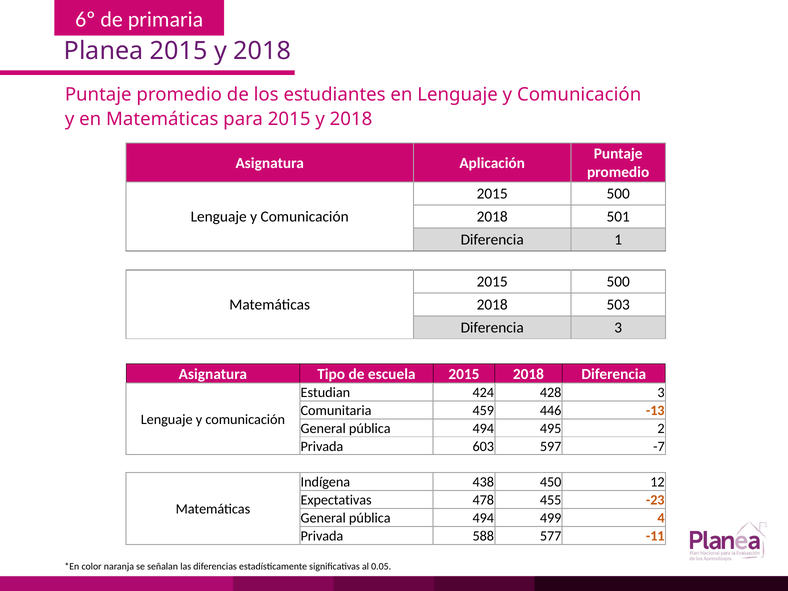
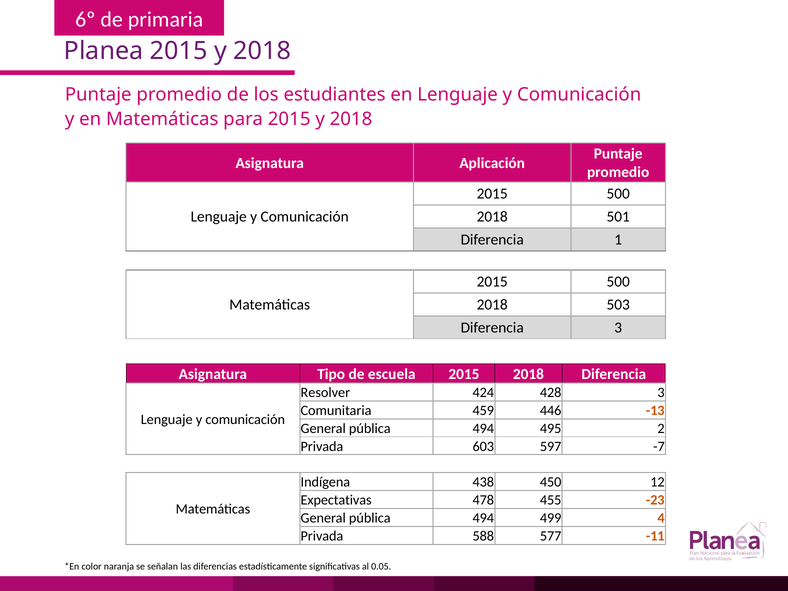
Estudian: Estudian -> Resolver
